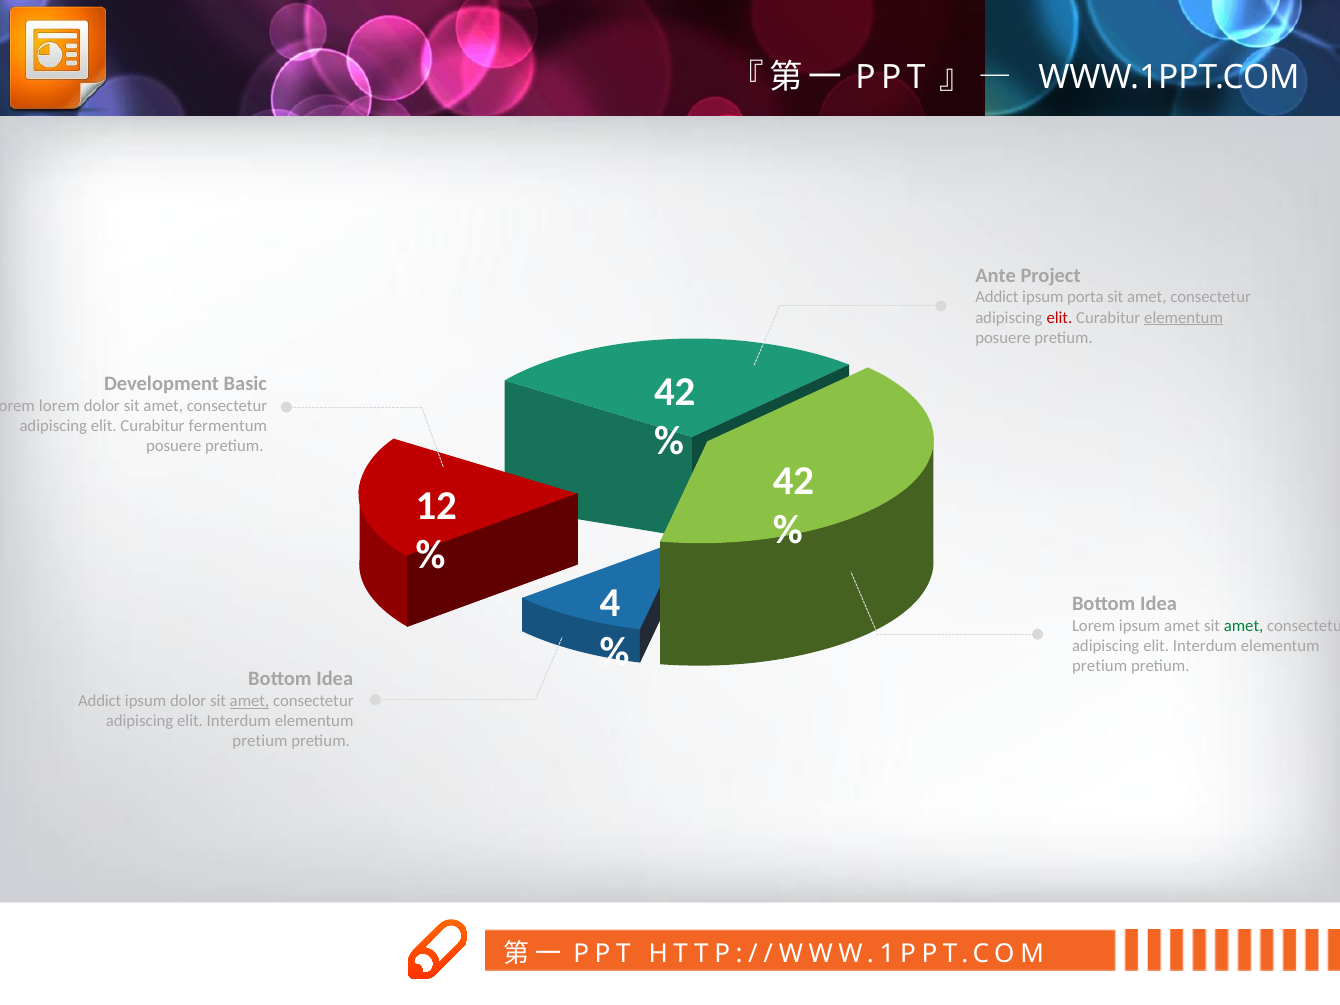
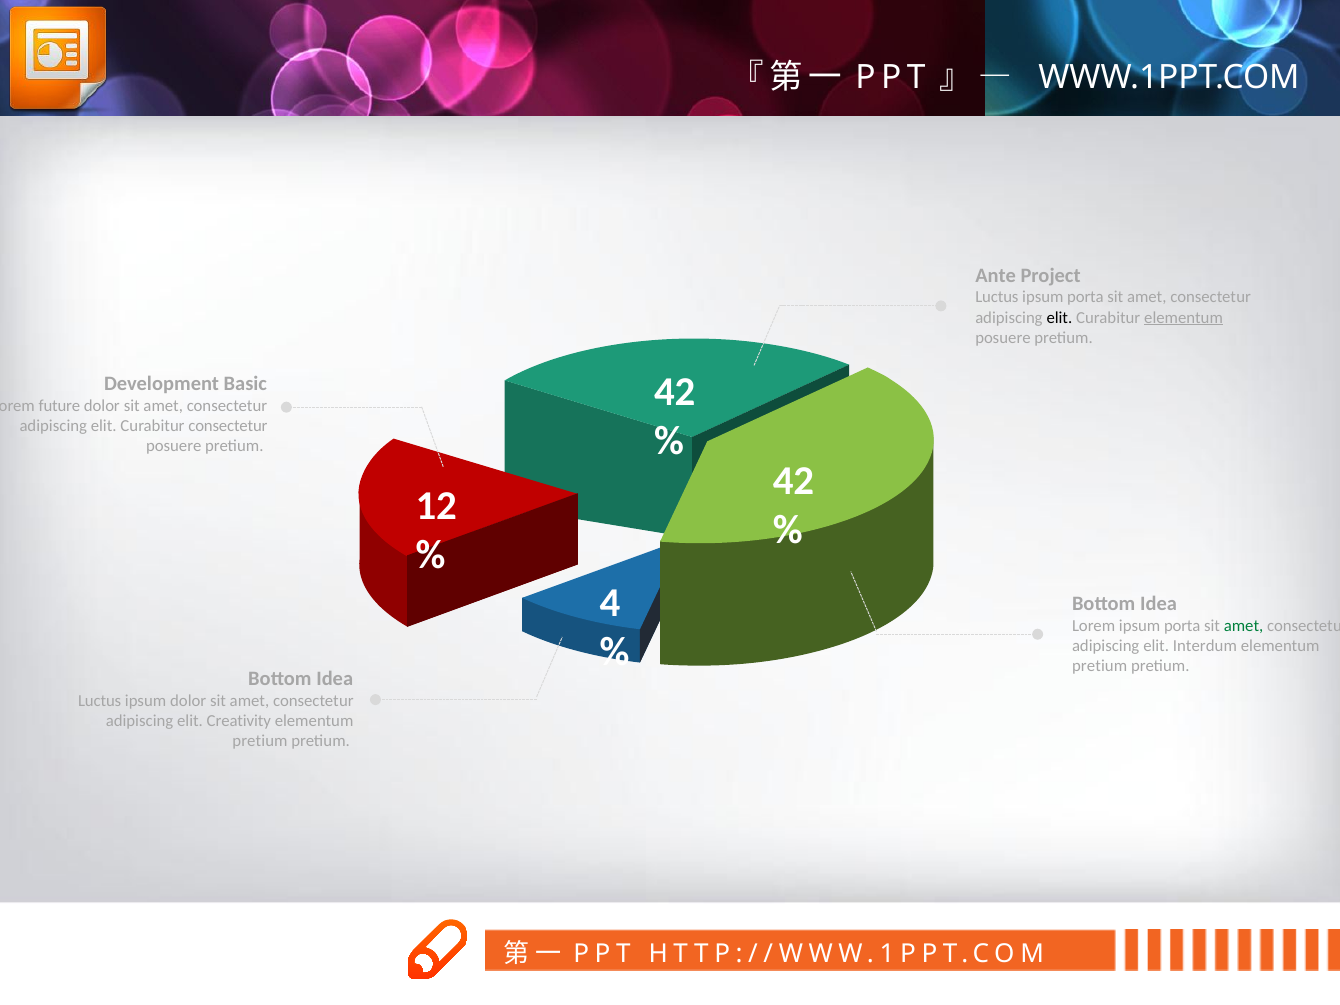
Addict at (997, 297): Addict -> Luctus
elit at (1059, 318) colour: red -> black
lorem at (59, 406): lorem -> future
Curabitur fermentum: fermentum -> consectetur
Lorem ipsum amet: amet -> porta
Addict at (100, 701): Addict -> Luctus
amet at (249, 701) underline: present -> none
Interdum at (239, 721): Interdum -> Creativity
